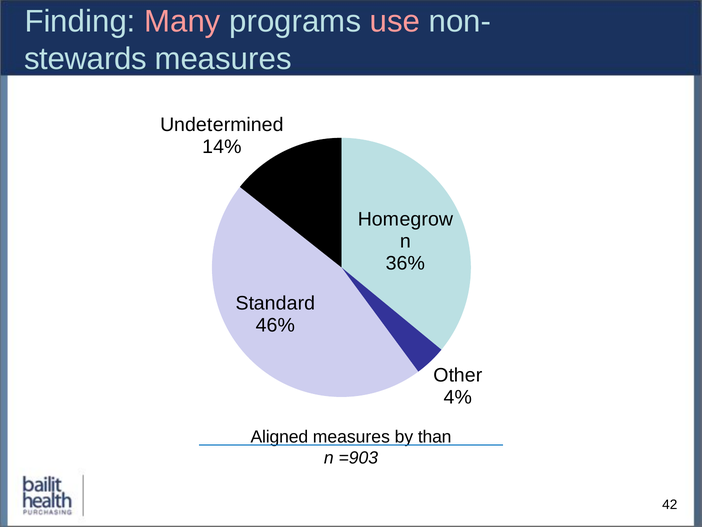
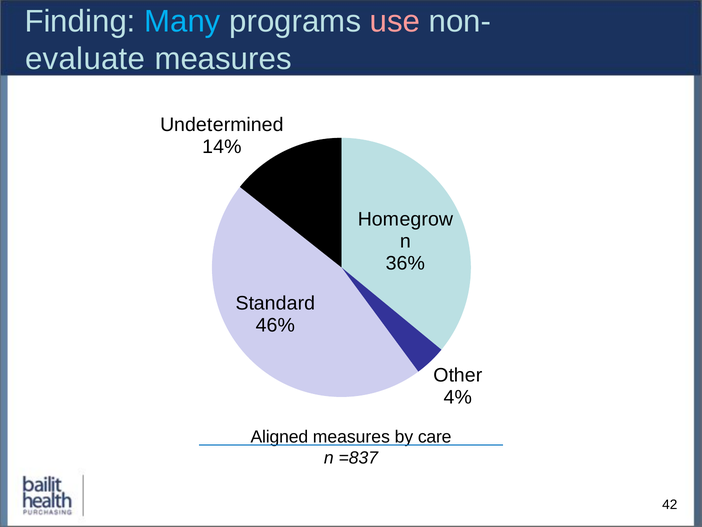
Many colour: pink -> light blue
stewards: stewards -> evaluate
than: than -> care
=903: =903 -> =837
